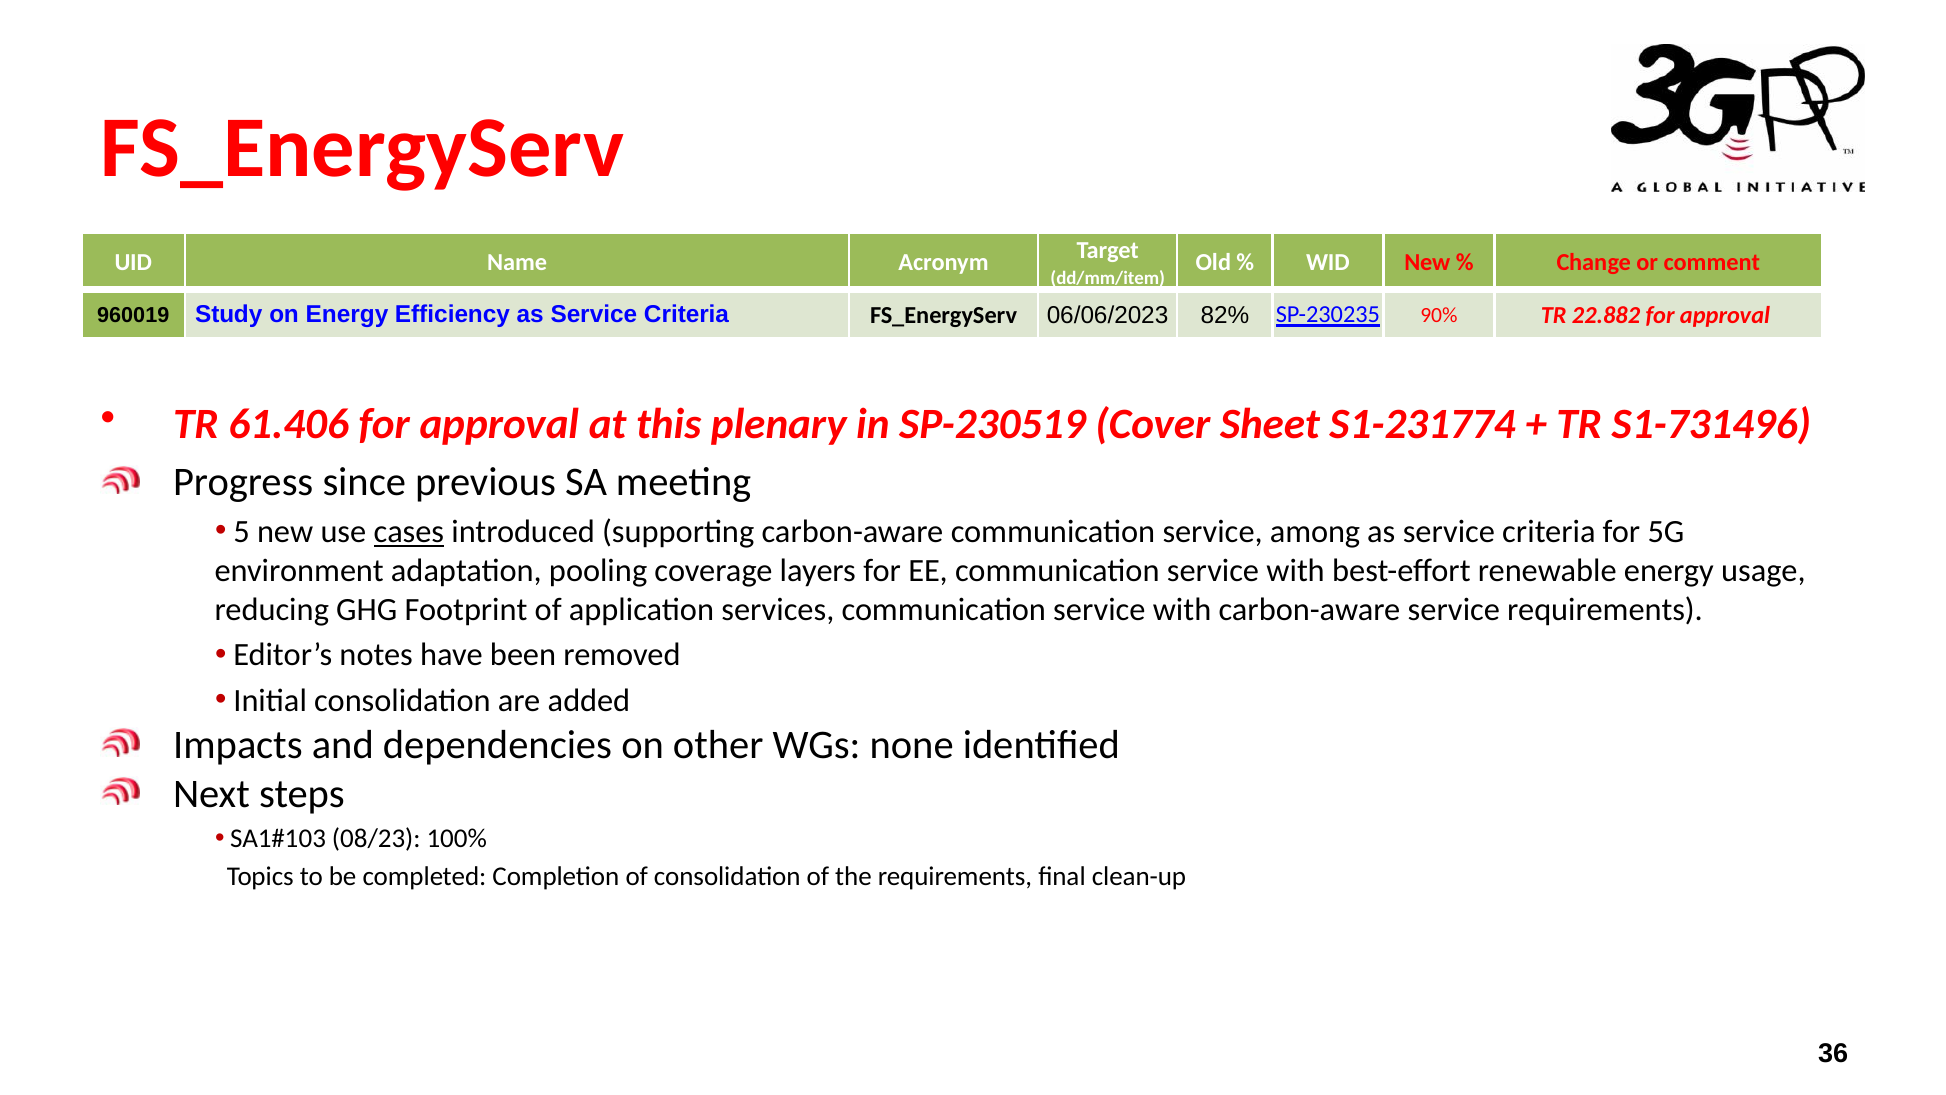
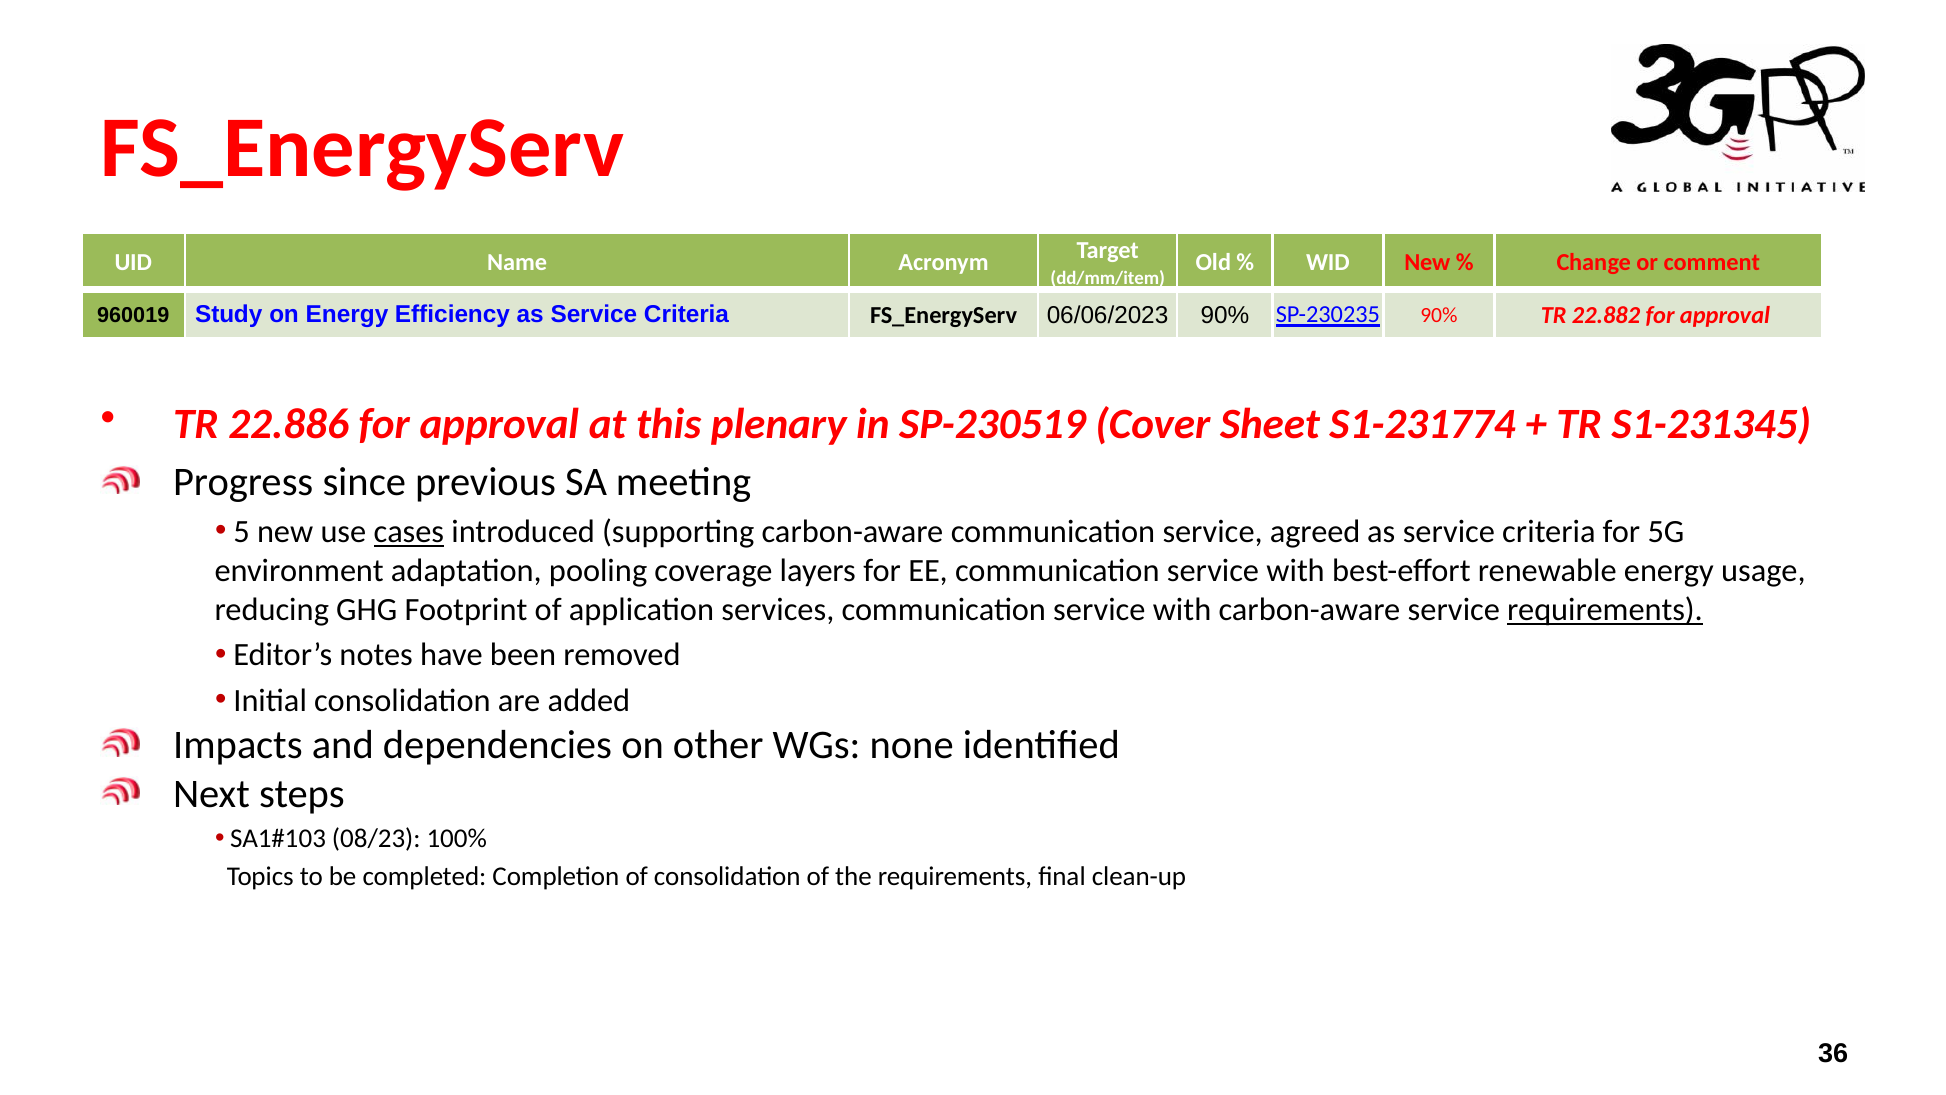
06/06/2023 82%: 82% -> 90%
61.406: 61.406 -> 22.886
S1-731496: S1-731496 -> S1-231345
among: among -> agreed
requirements at (1605, 610) underline: none -> present
